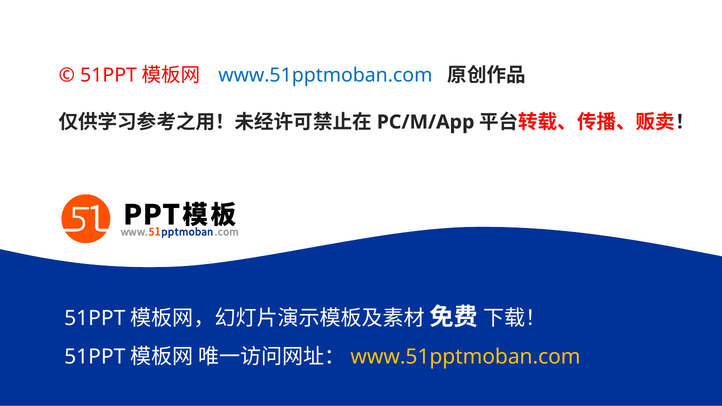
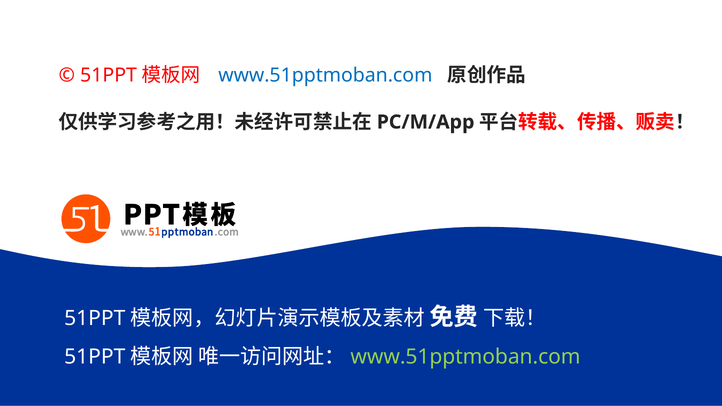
www.51pptmoban.com at (465, 357) colour: yellow -> light green
